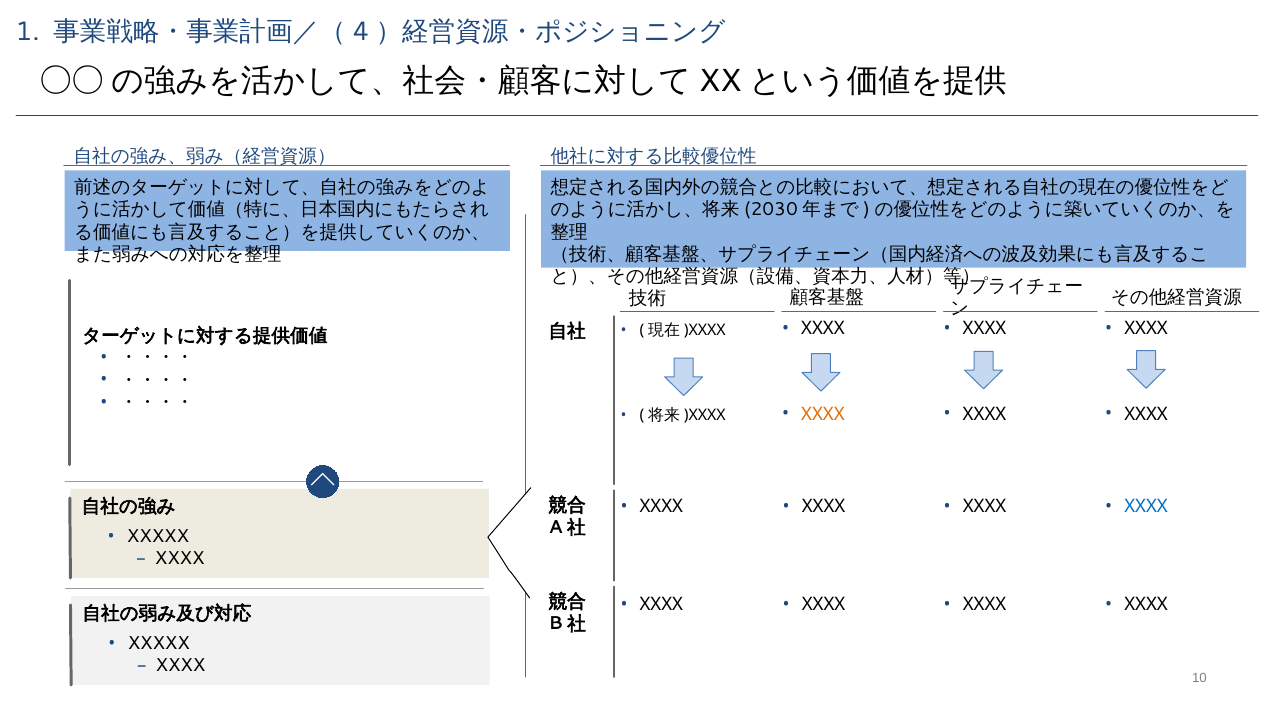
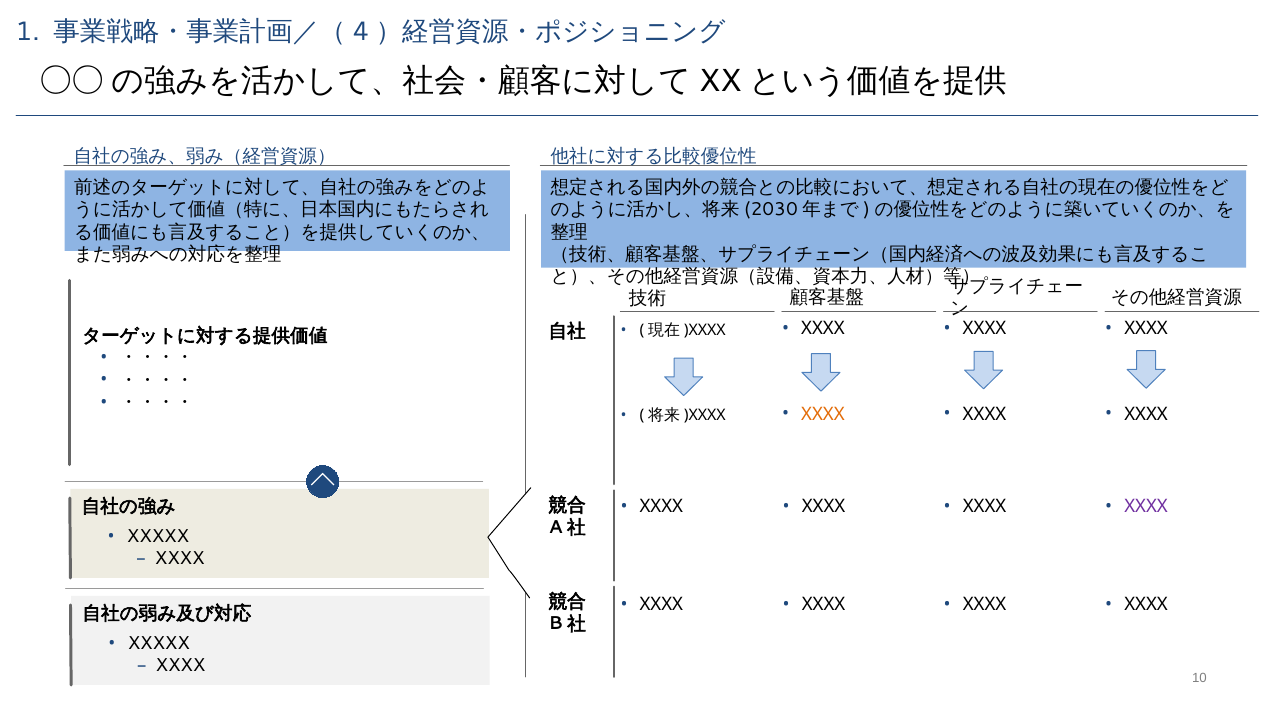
XXXX at (1146, 507) colour: blue -> purple
